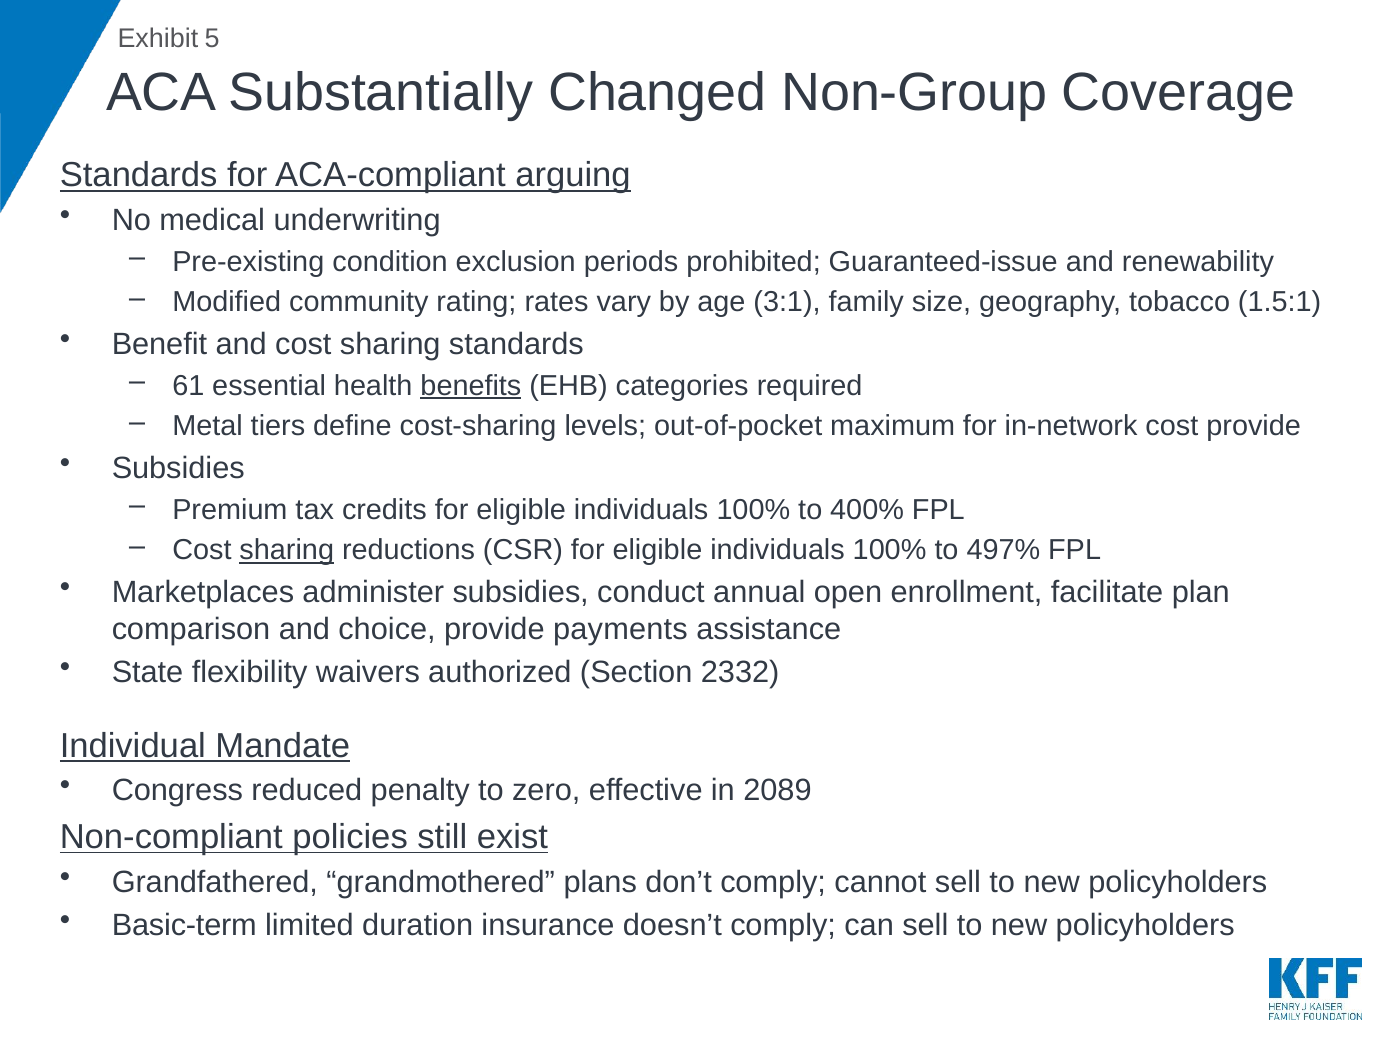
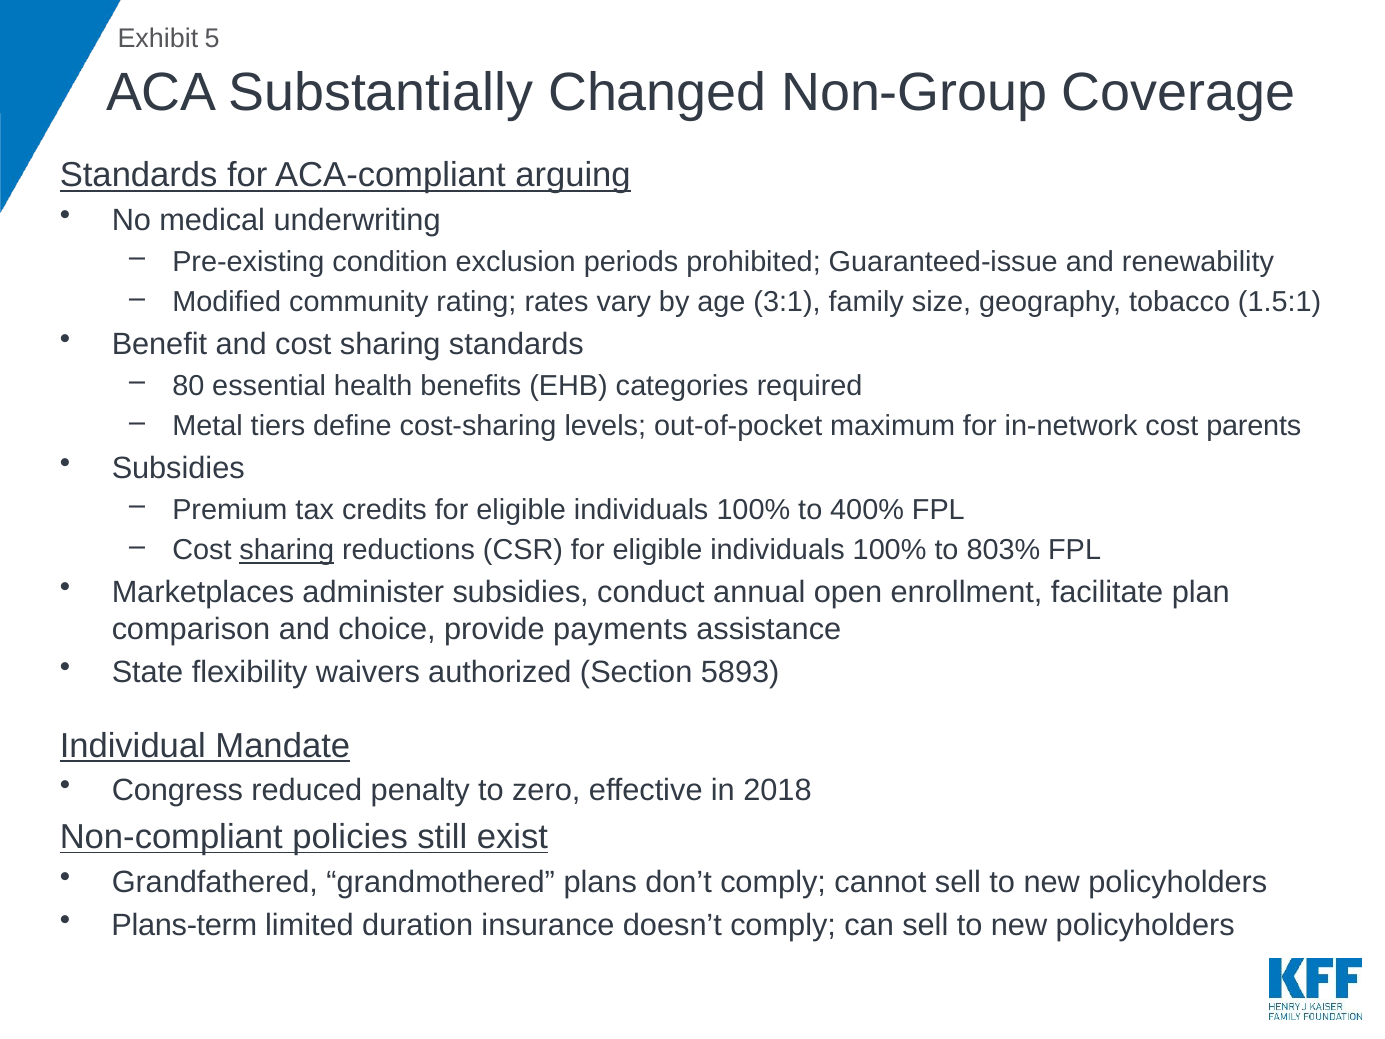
61: 61 -> 80
benefits underline: present -> none
cost provide: provide -> parents
497%: 497% -> 803%
2332: 2332 -> 5893
2089: 2089 -> 2018
Basic-term: Basic-term -> Plans-term
